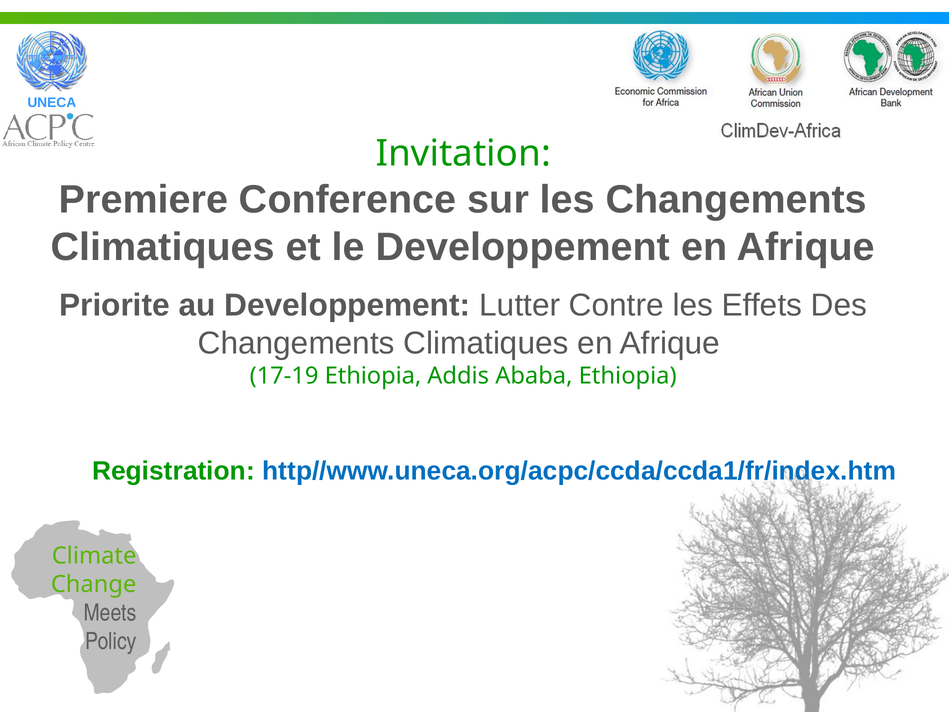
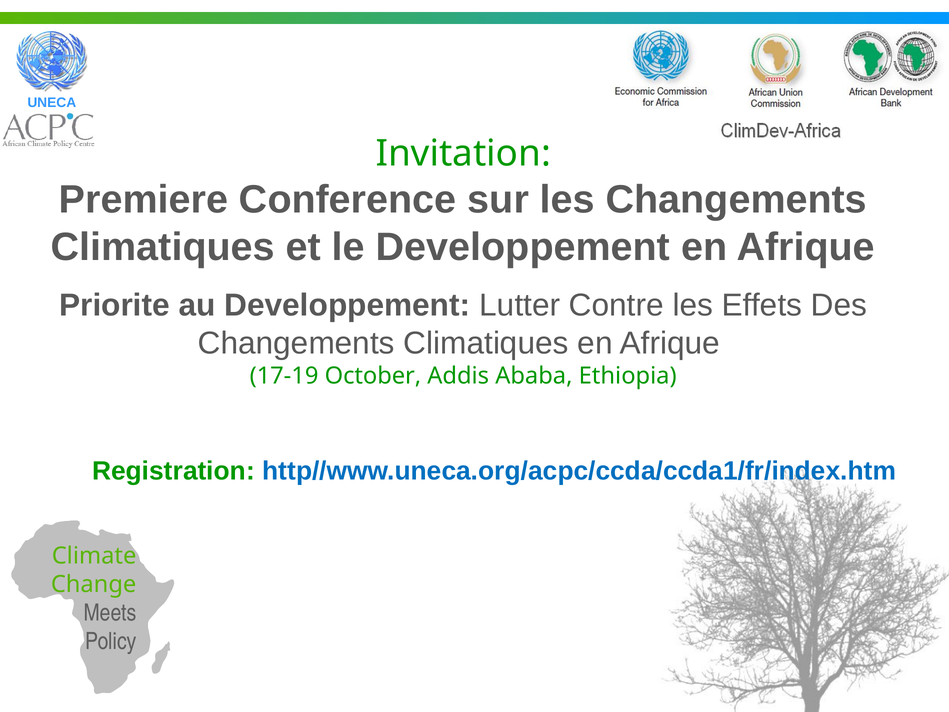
17-19 Ethiopia: Ethiopia -> October
